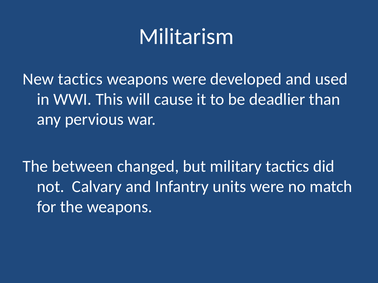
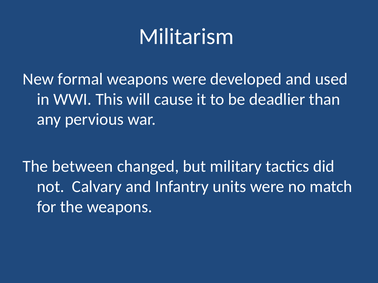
New tactics: tactics -> formal
